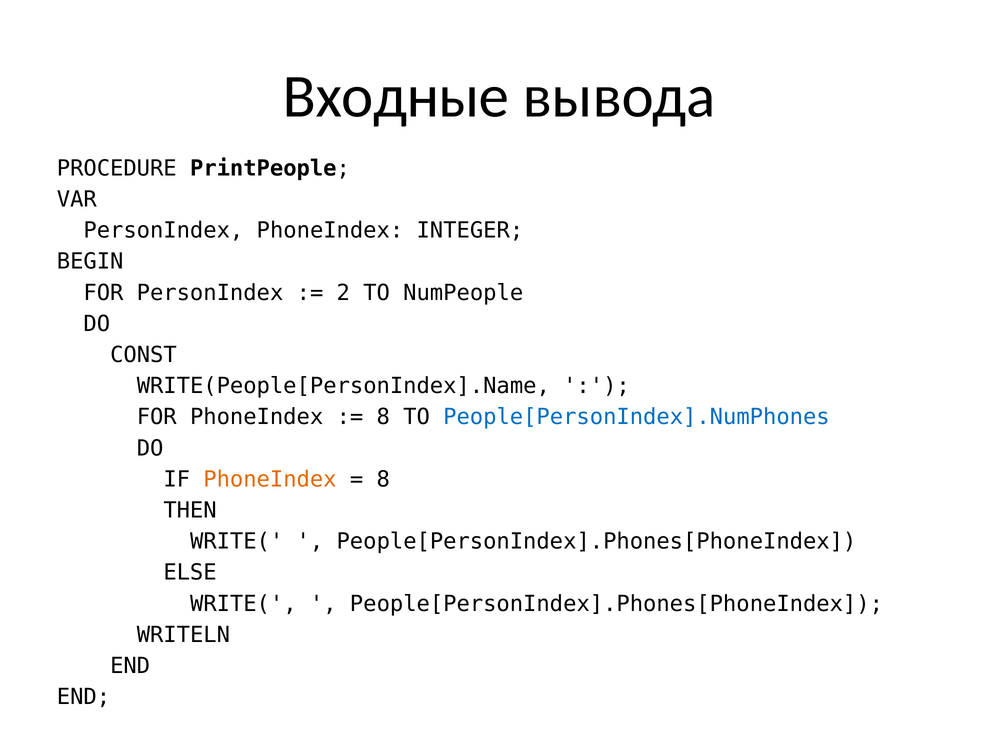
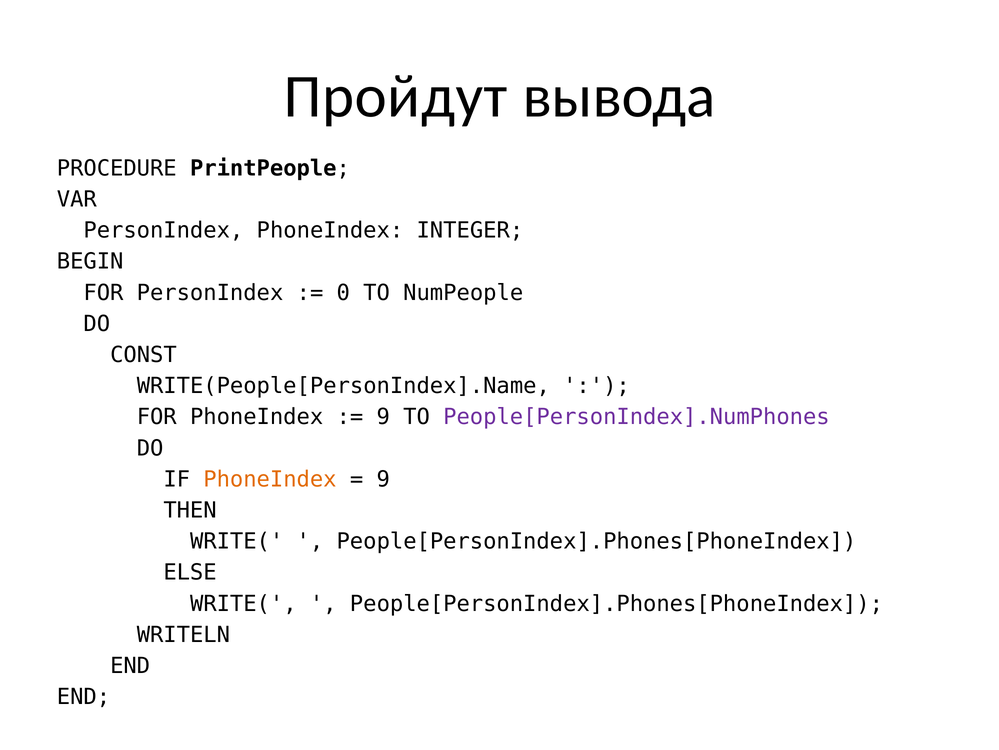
Входные: Входные -> Пройдут
2: 2 -> 0
8 at (383, 417): 8 -> 9
People[PersonIndex].NumPhones colour: blue -> purple
8 at (383, 479): 8 -> 9
